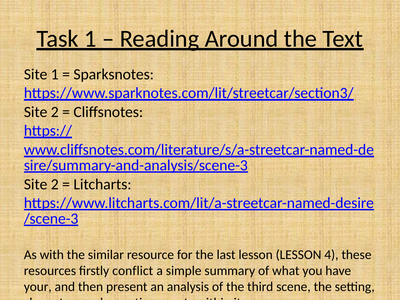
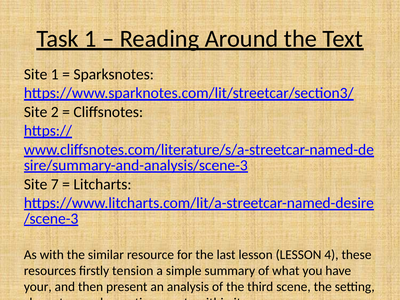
2 at (55, 184): 2 -> 7
conflict: conflict -> tension
